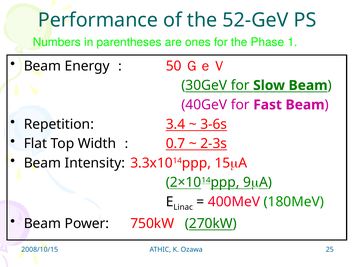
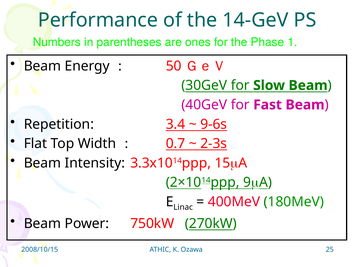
52-GeV: 52-GeV -> 14-GeV
3-6s: 3-6s -> 9-6s
